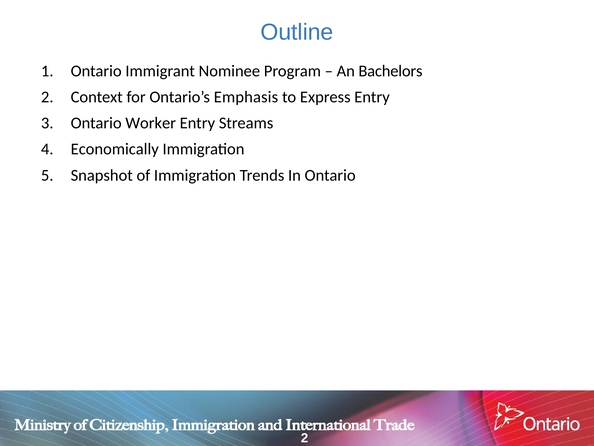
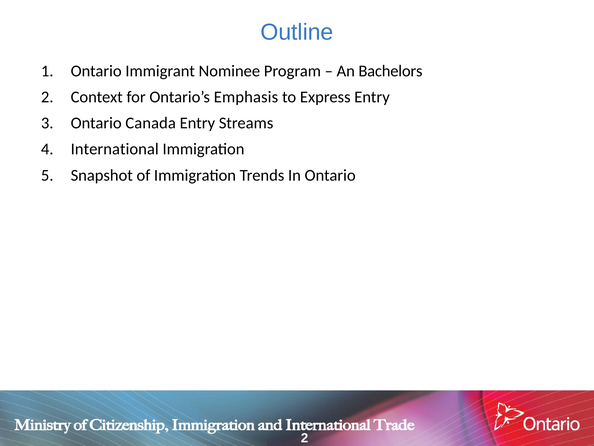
Worker: Worker -> Canada
Economically: Economically -> International
